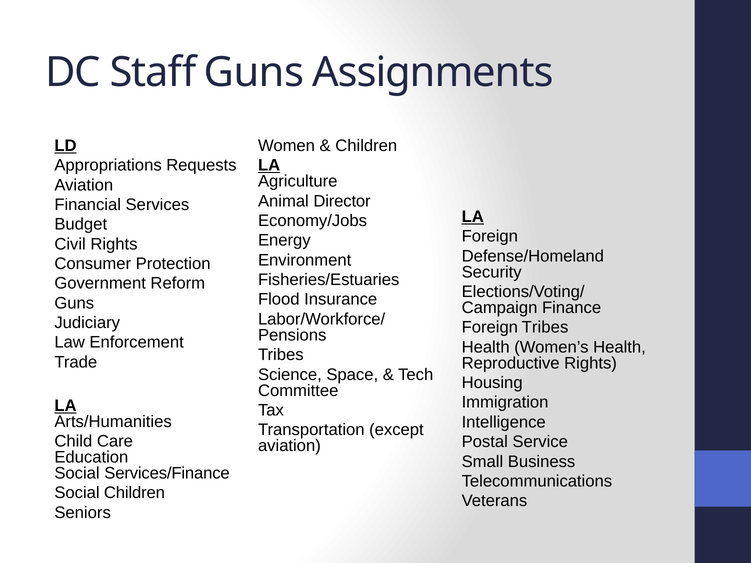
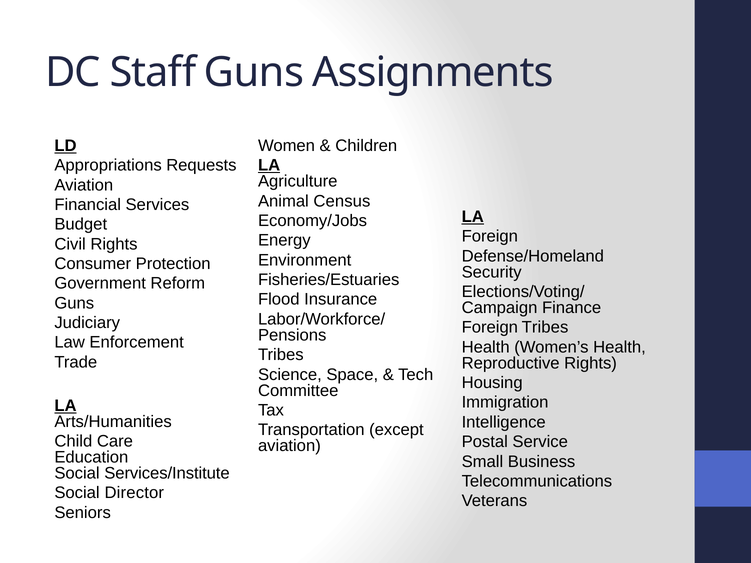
Director: Director -> Census
Services/Finance: Services/Finance -> Services/Institute
Social Children: Children -> Director
